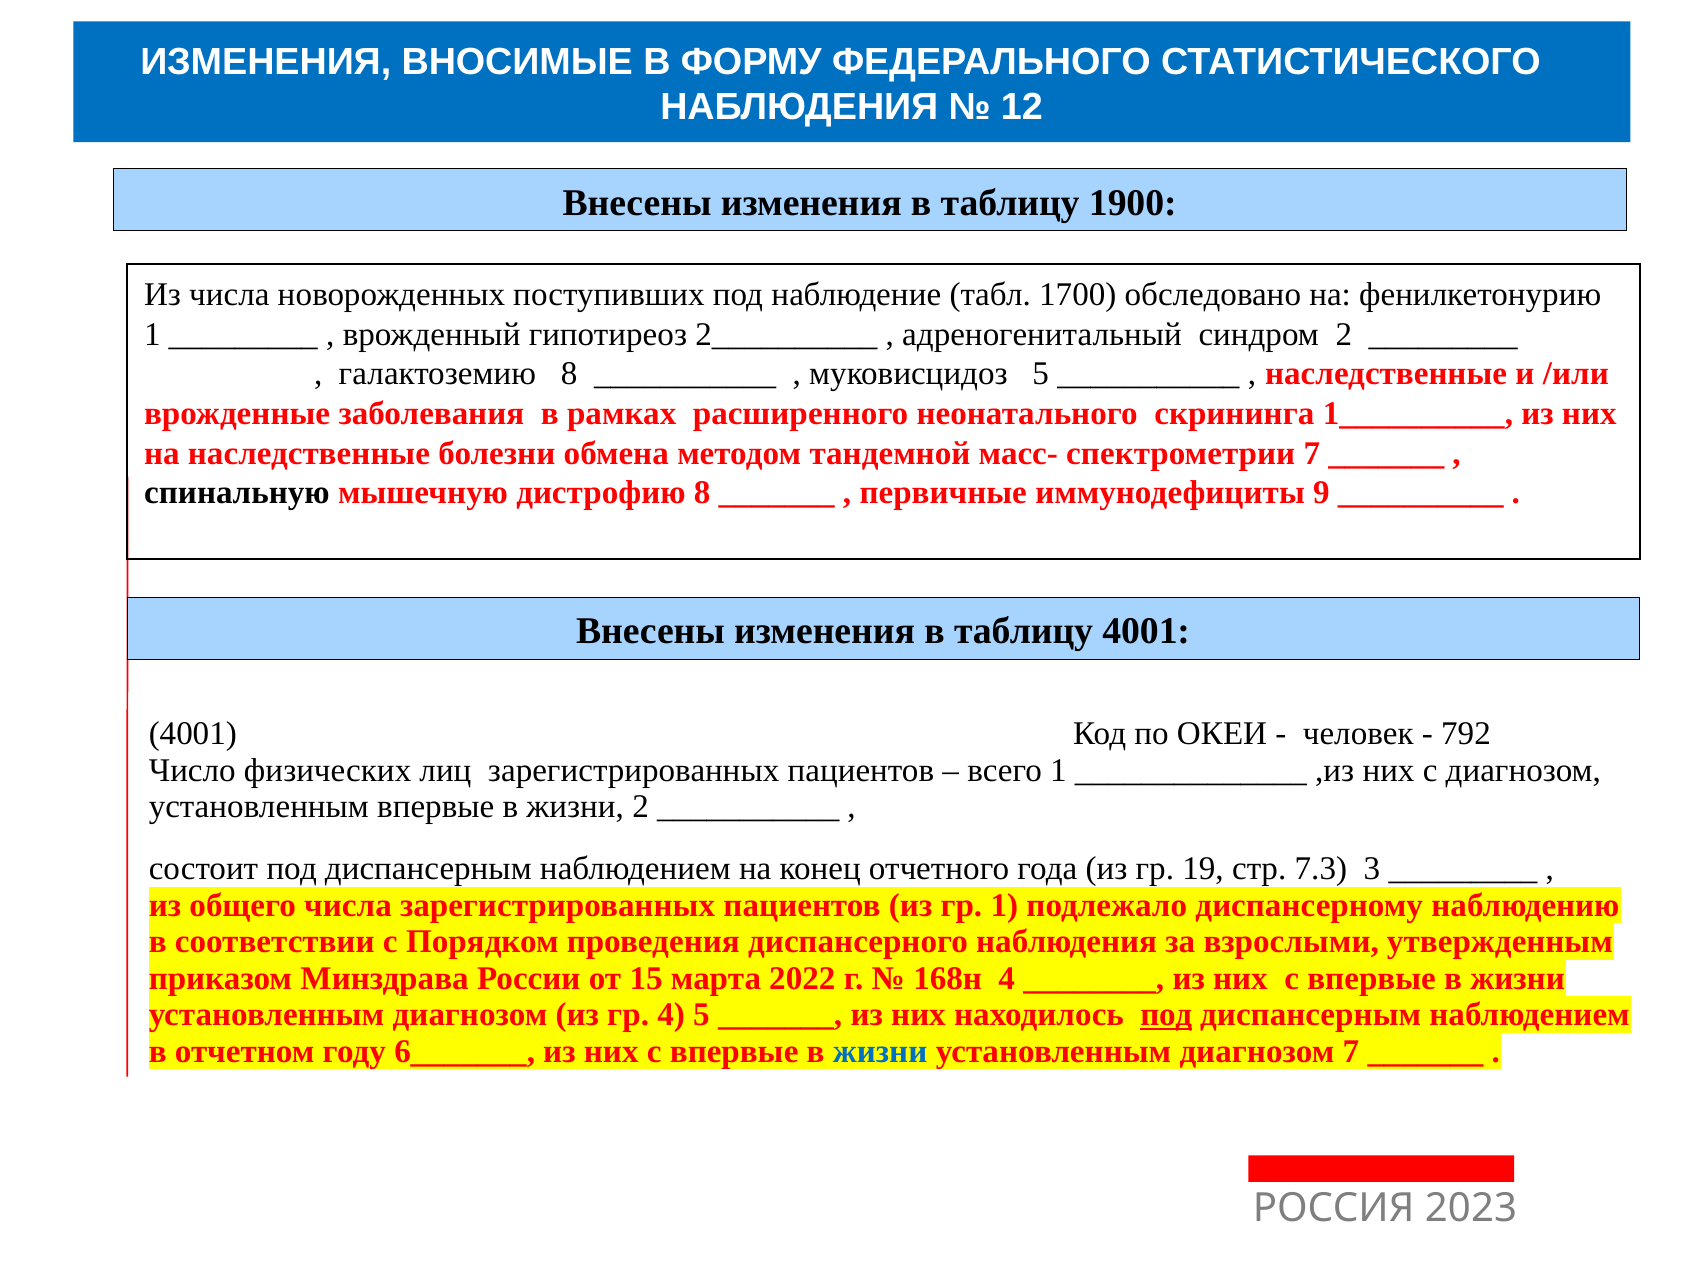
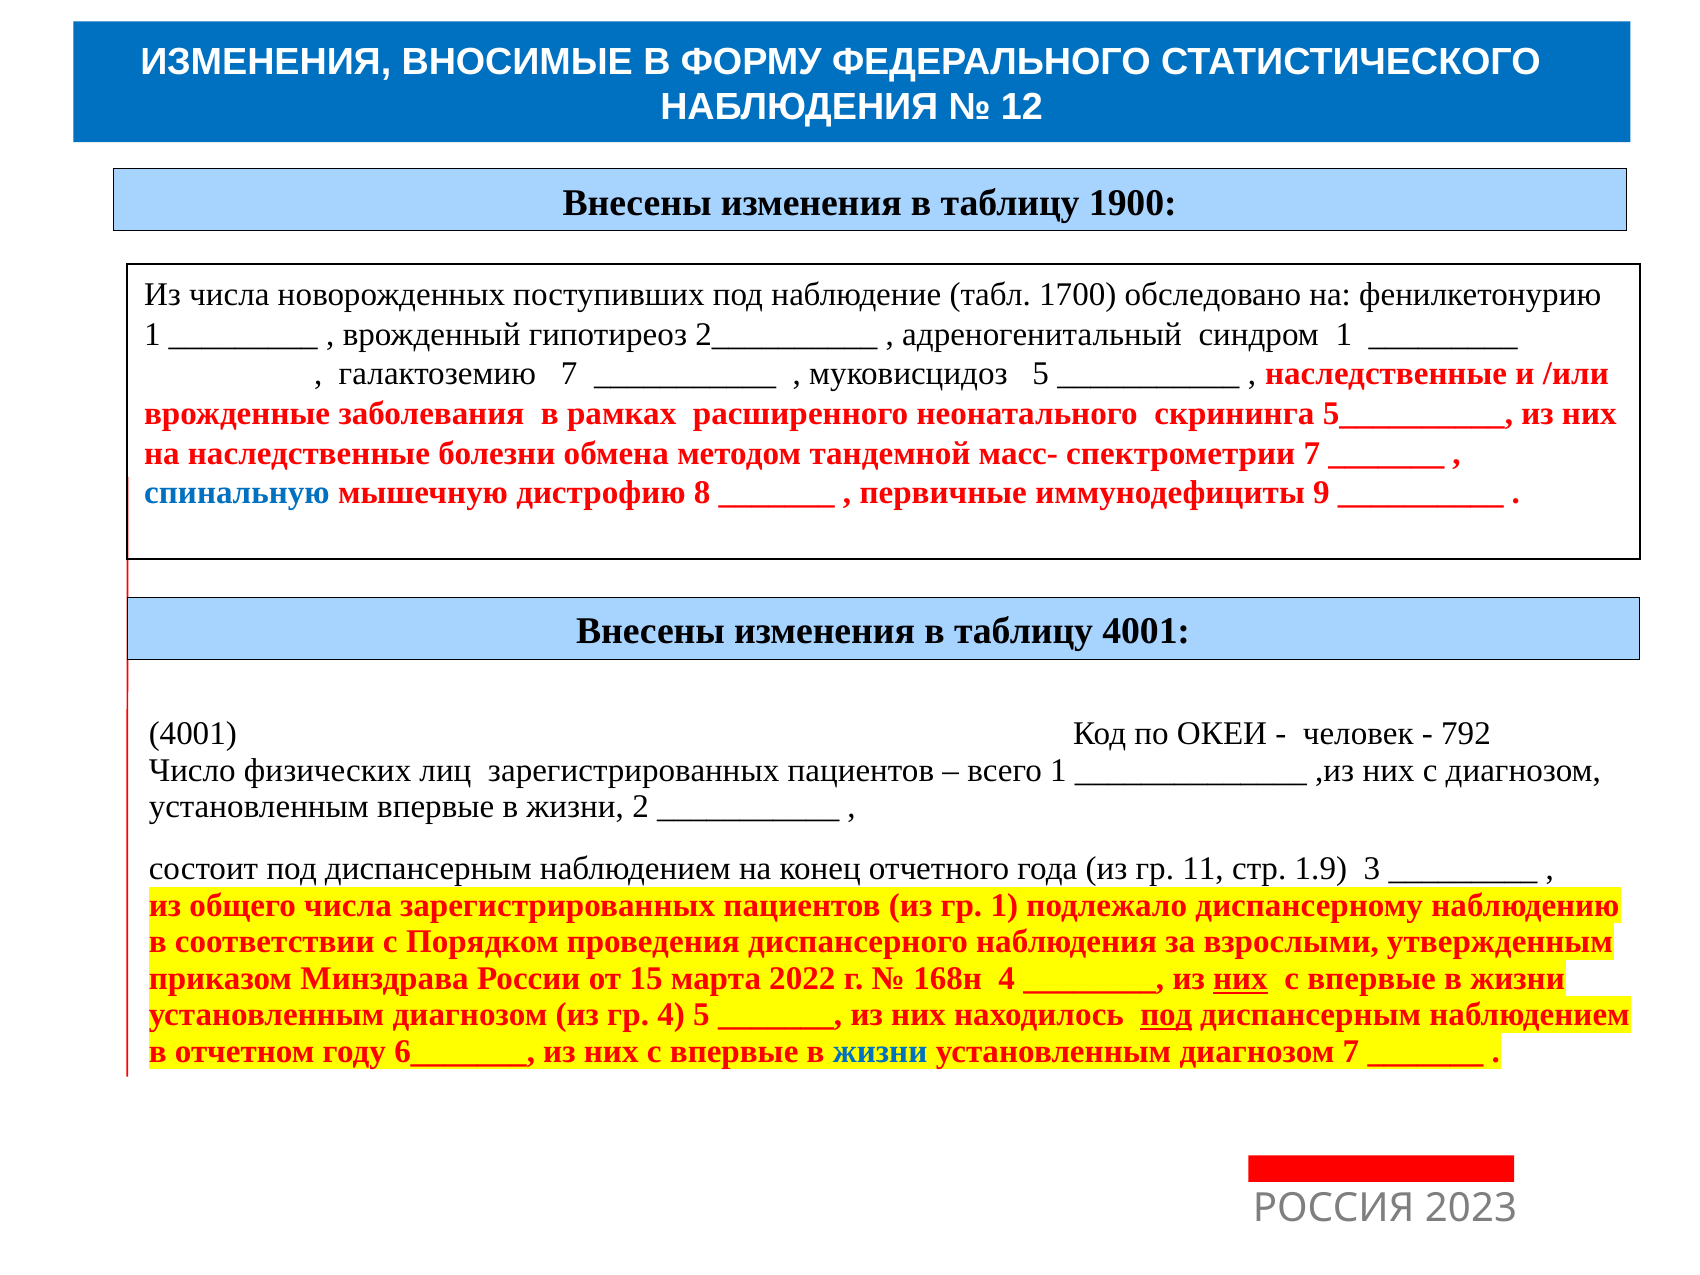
синдром 2: 2 -> 1
галактоземию 8: 8 -> 7
1__________: 1__________ -> 5__________
спинальную colour: black -> blue
19: 19 -> 11
7.3: 7.3 -> 1.9
них at (1240, 978) underline: none -> present
